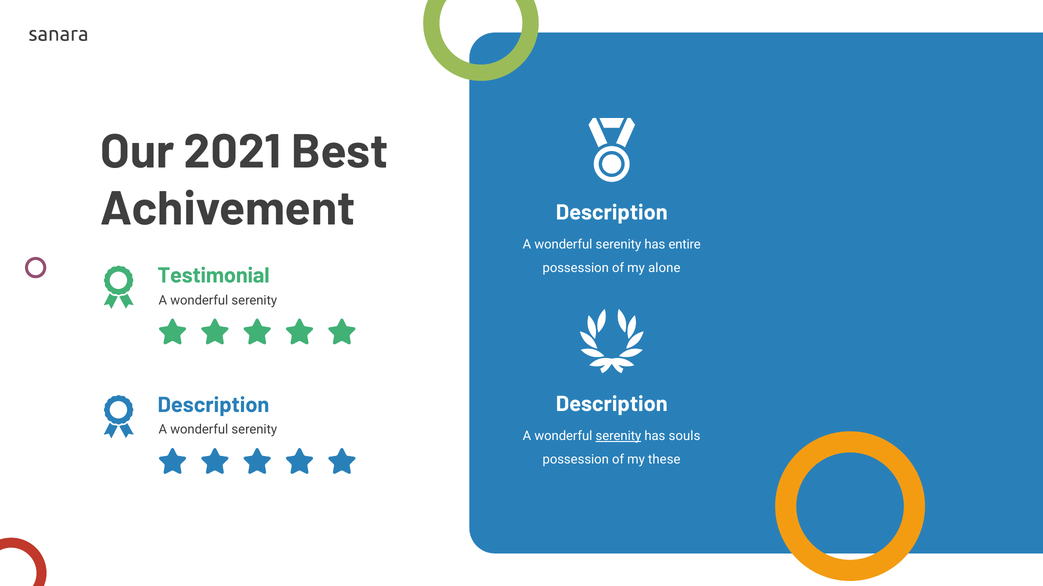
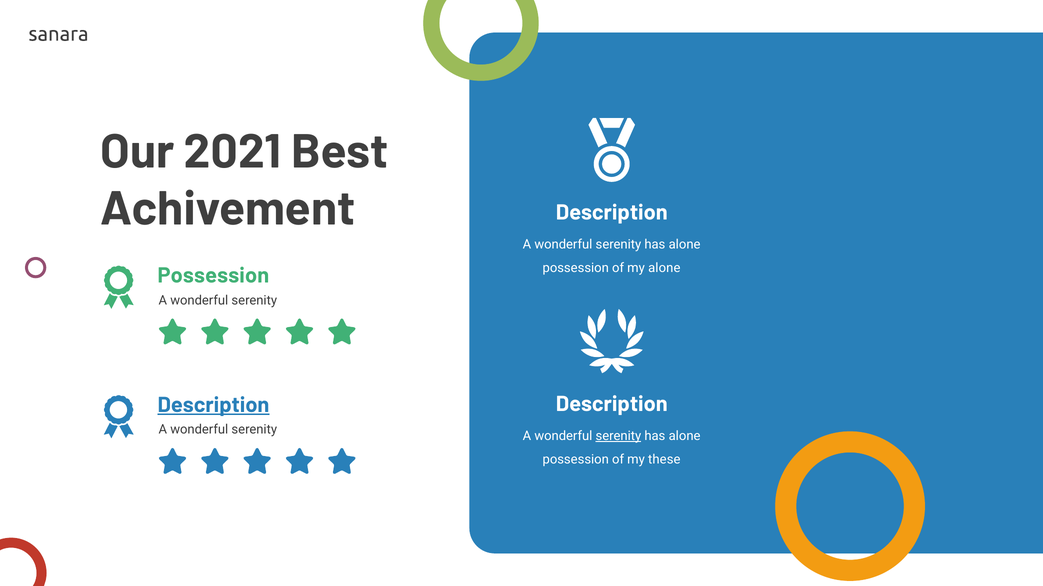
entire at (685, 245): entire -> alone
Testimonial at (214, 276): Testimonial -> Possession
Description at (213, 405) underline: none -> present
souls at (685, 436): souls -> alone
